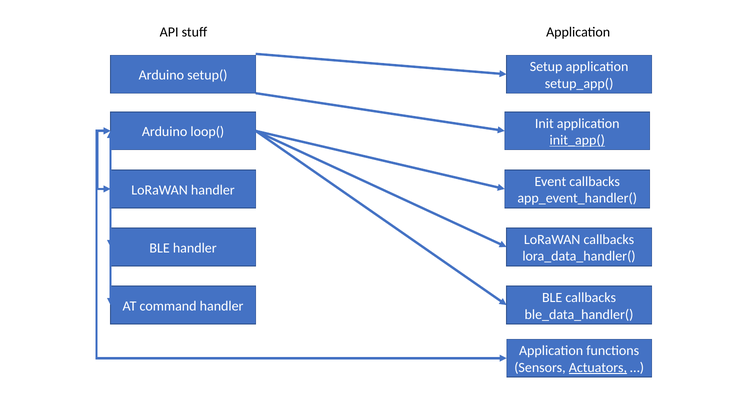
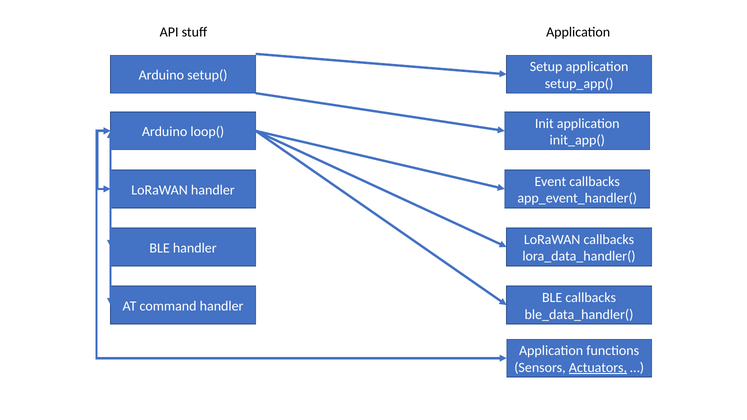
init_app( underline: present -> none
